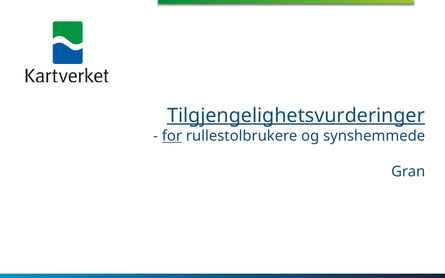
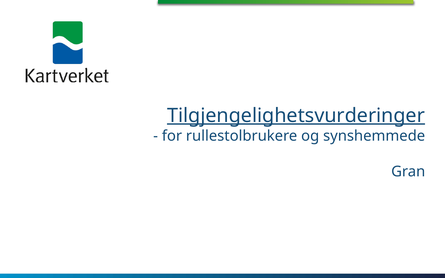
for underline: present -> none
